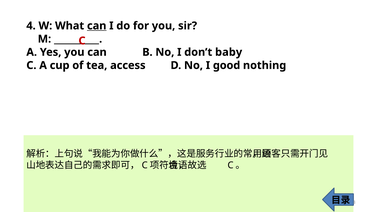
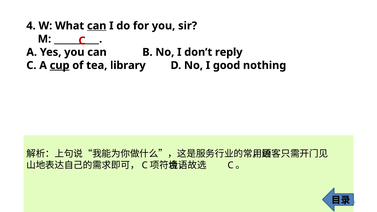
baby: baby -> reply
cup underline: none -> present
access: access -> library
